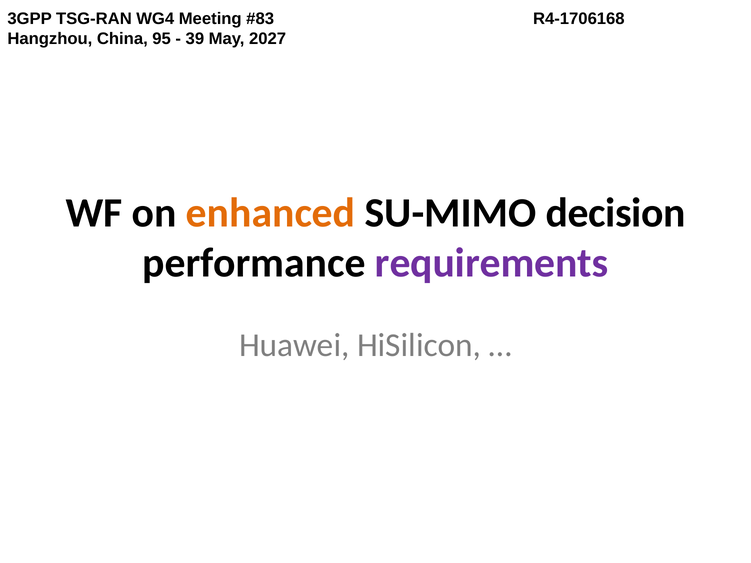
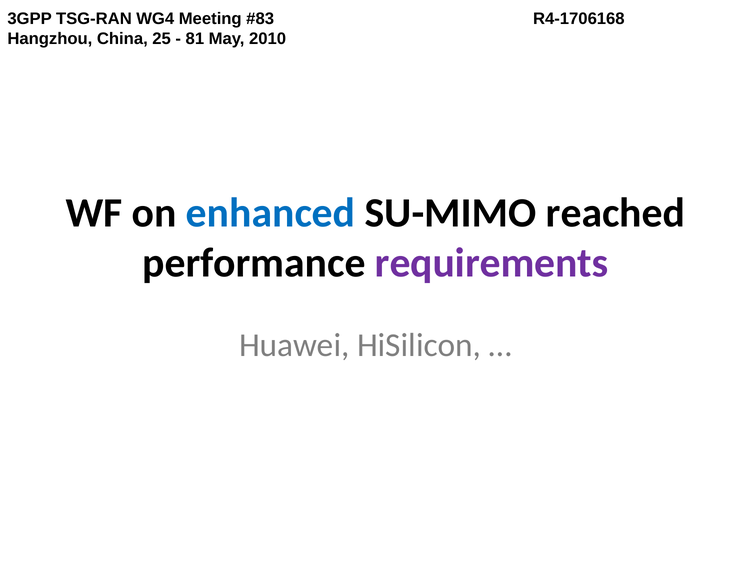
95: 95 -> 25
39: 39 -> 81
2027: 2027 -> 2010
enhanced colour: orange -> blue
decision: decision -> reached
